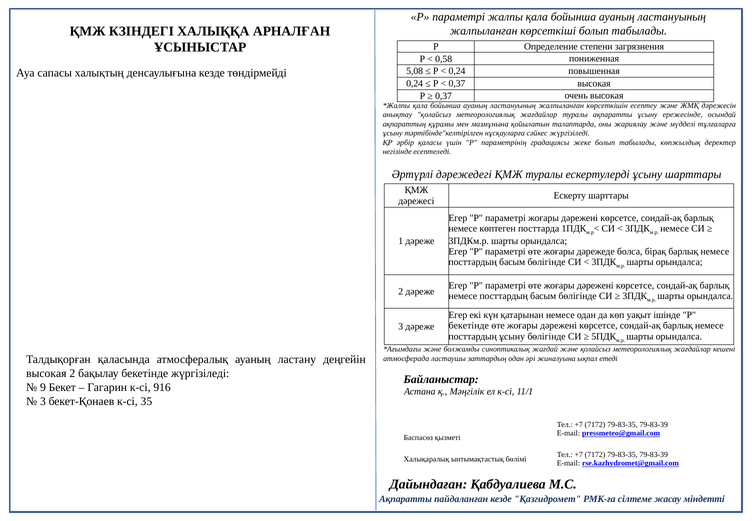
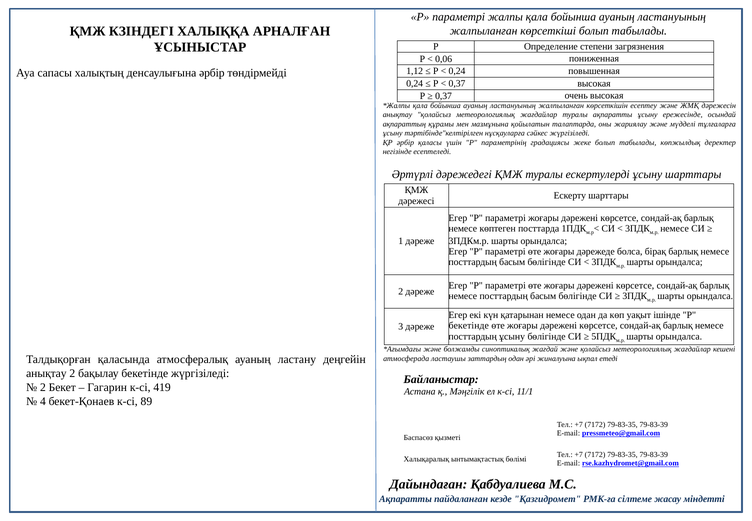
0,58: 0,58 -> 0,06
5,08: 5,08 -> 1,12
денсаулығына кезде: кезде -> әрбір
высокая at (46, 373): высокая -> анықтау
9 at (43, 387): 9 -> 2
916: 916 -> 419
3 at (43, 401): 3 -> 4
35: 35 -> 89
